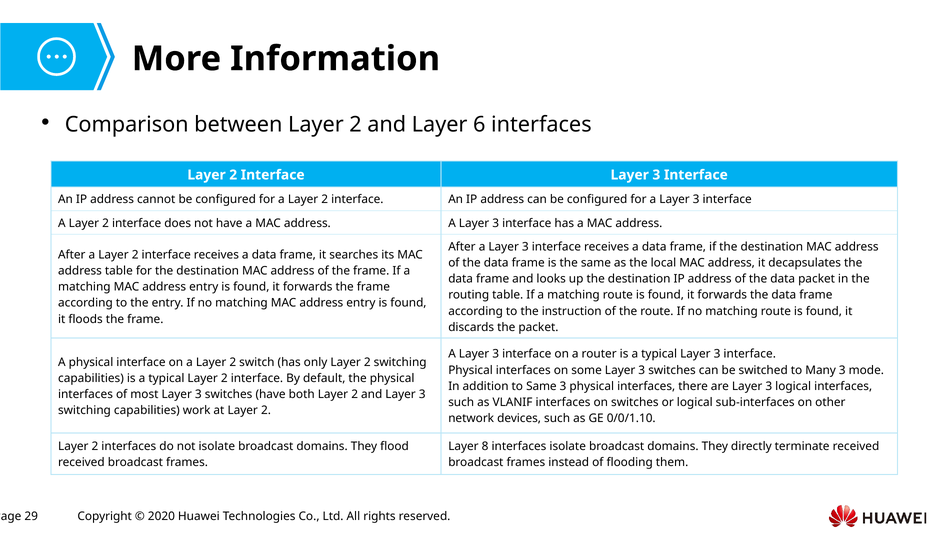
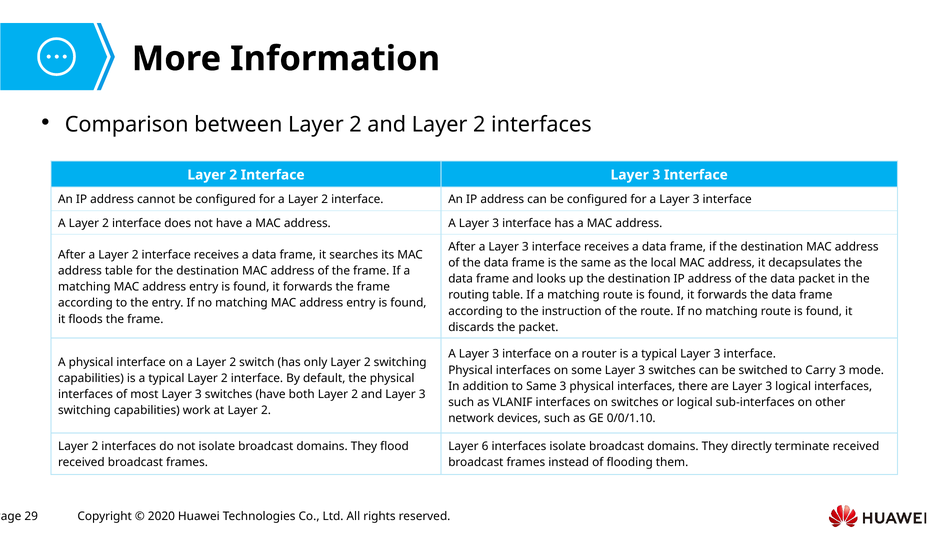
and Layer 6: 6 -> 2
Many: Many -> Carry
8: 8 -> 6
